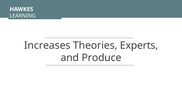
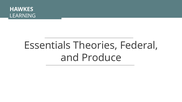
Increases: Increases -> Essentials
Experts: Experts -> Federal
